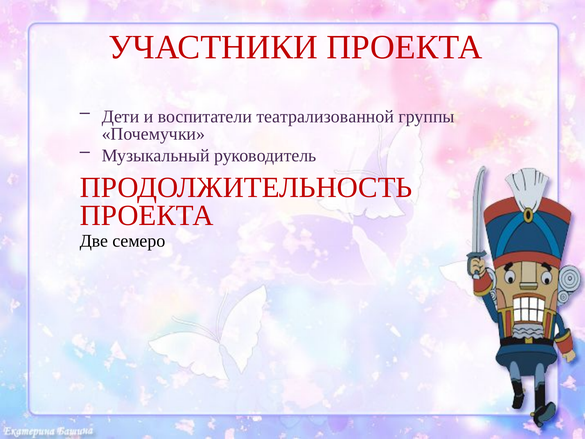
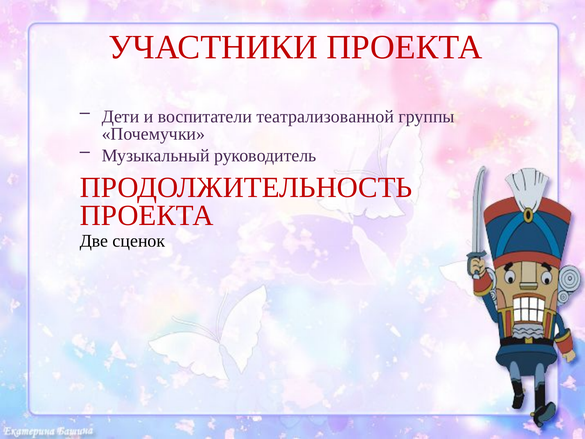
семеро: семеро -> сценок
